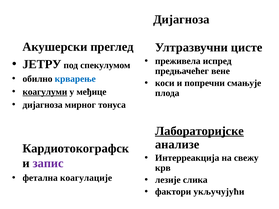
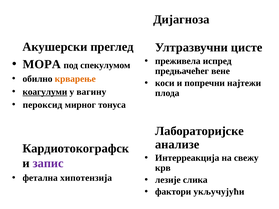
ЈЕТРУ: ЈЕТРУ -> МОРА
крварење colour: blue -> orange
смањује: смањује -> најтежи
међице: међице -> вагину
дијагноза at (43, 105): дијагноза -> пероксид
Лабораторијске underline: present -> none
коагулације: коагулације -> хипотензија
